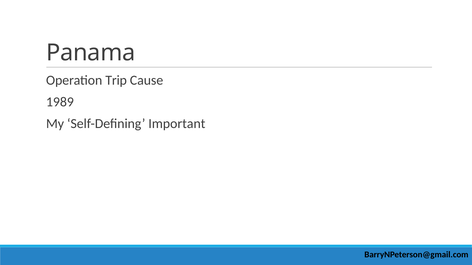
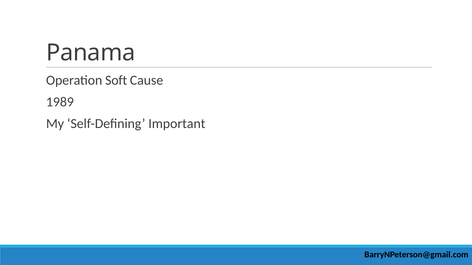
Trip: Trip -> Soft
